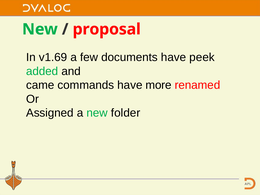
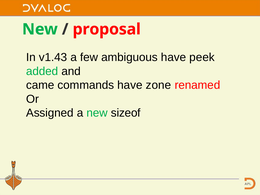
v1.69: v1.69 -> v1.43
documents: documents -> ambiguous
more: more -> zone
folder: folder -> sizeof
